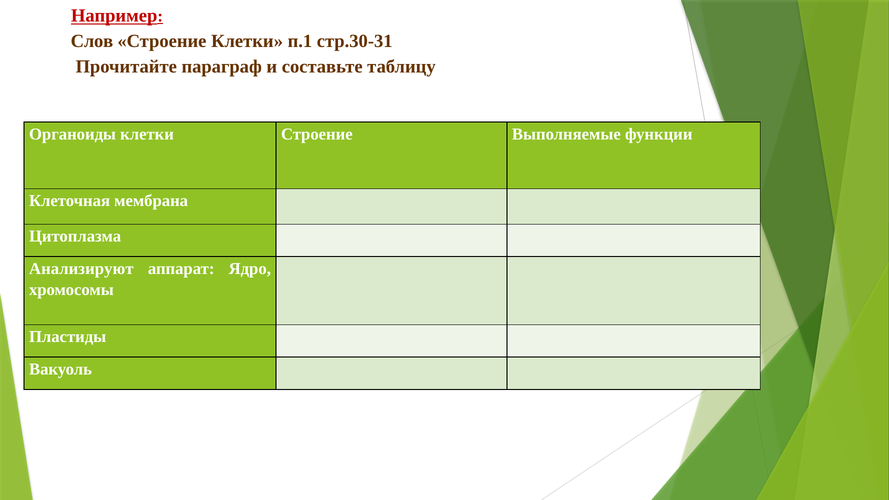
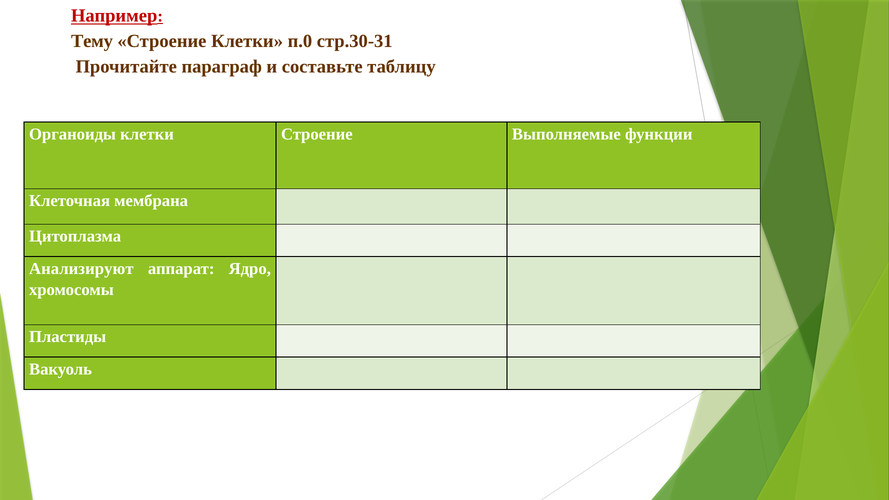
Слов: Слов -> Тему
п.1: п.1 -> п.0
